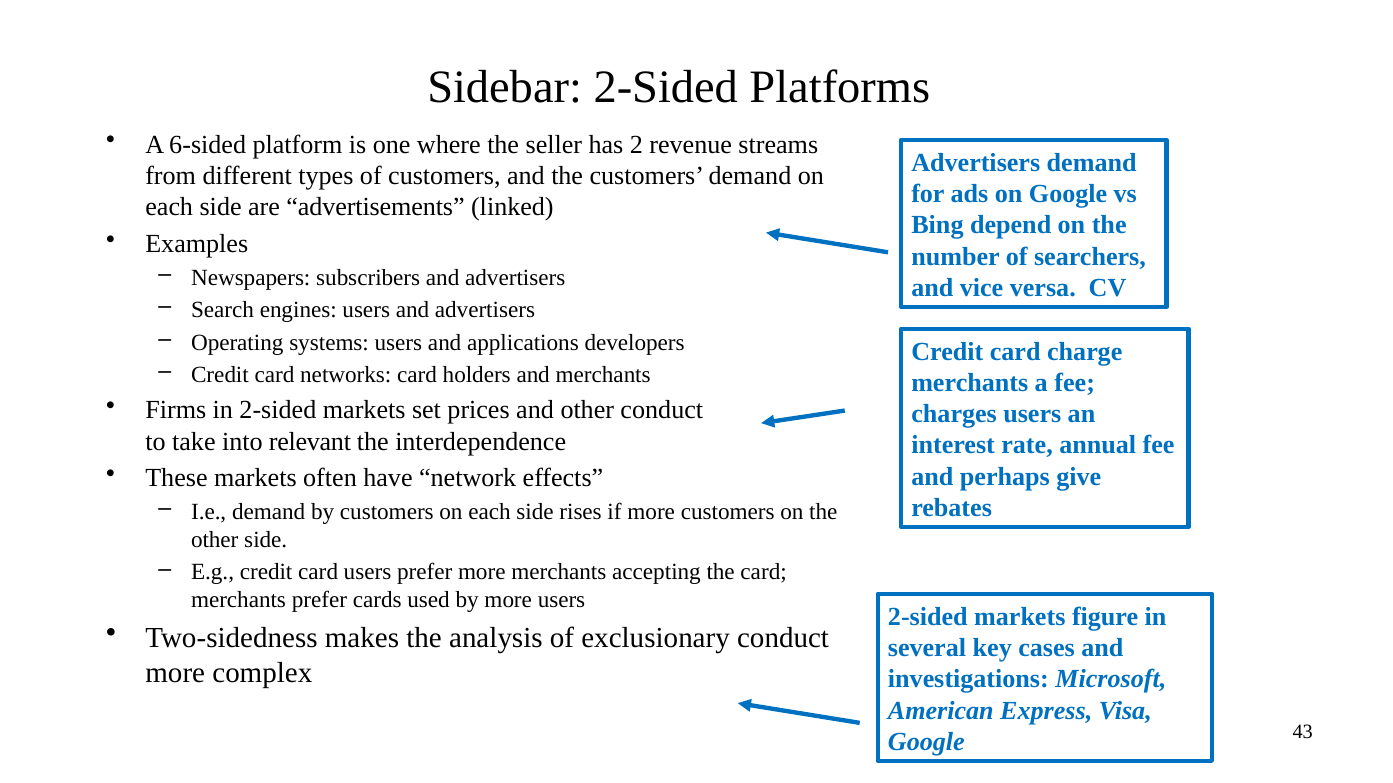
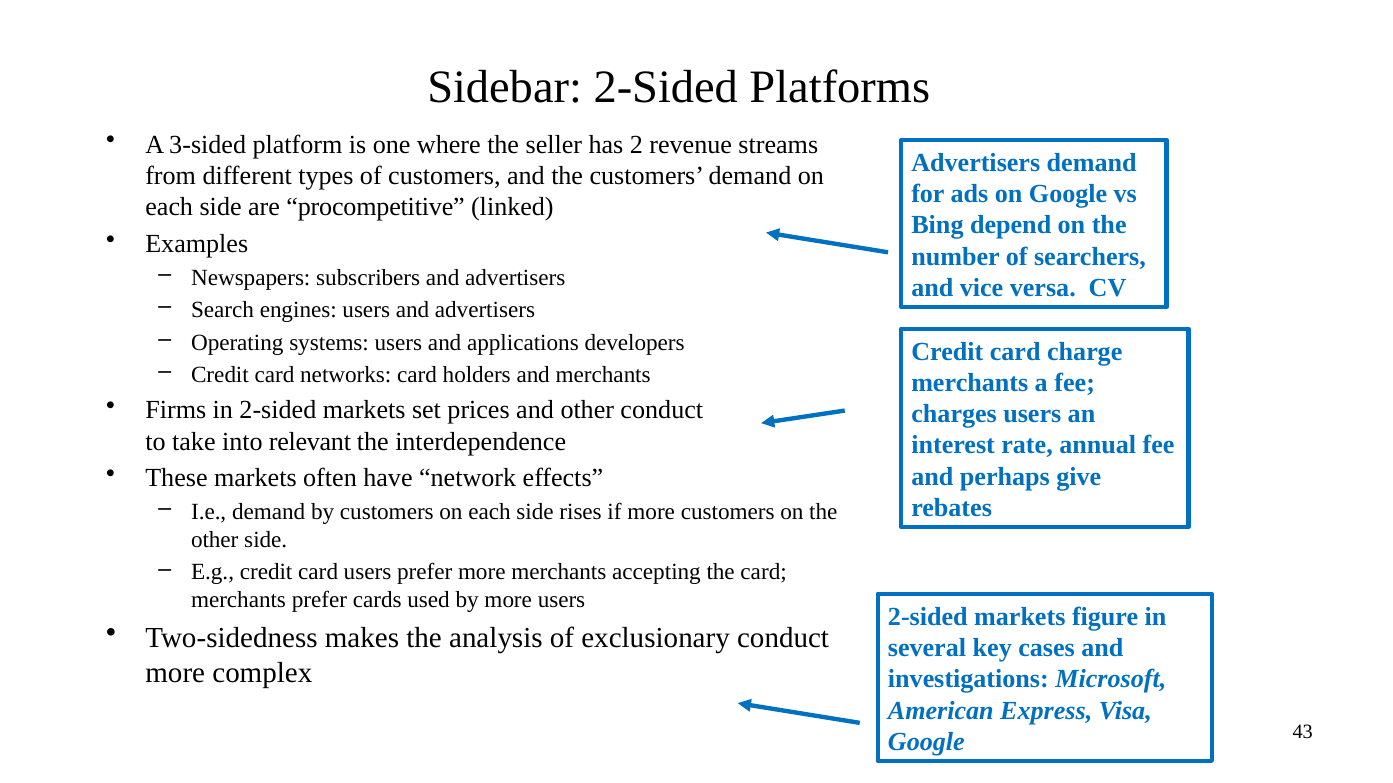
6-sided: 6-sided -> 3-sided
advertisements: advertisements -> procompetitive
